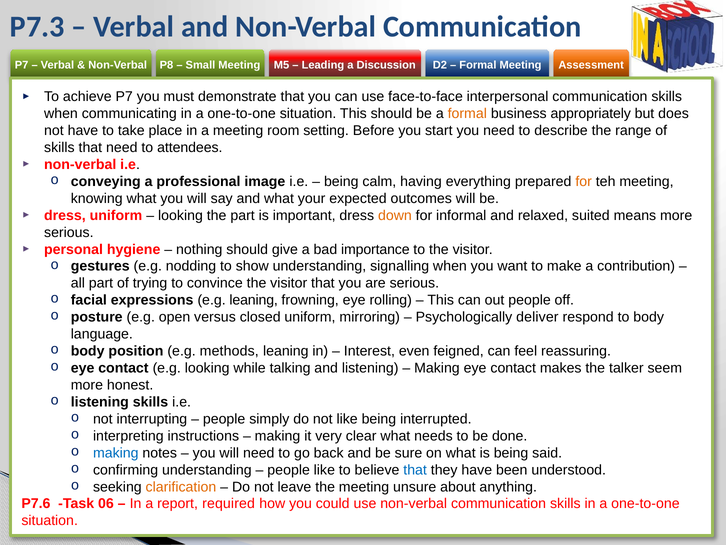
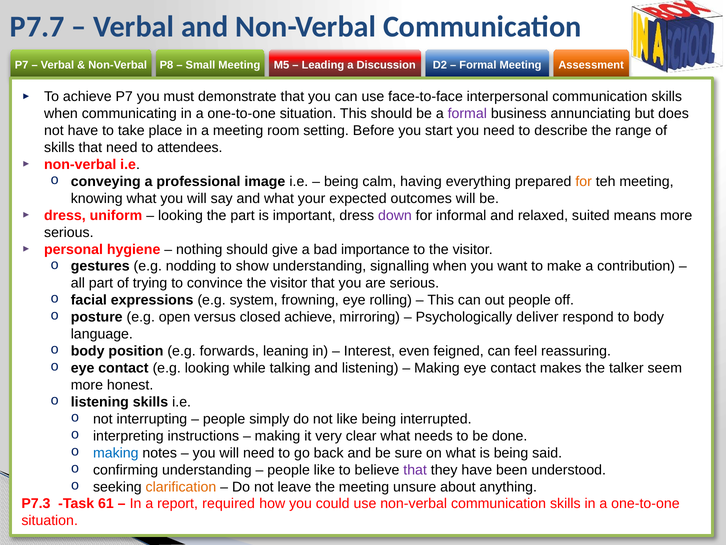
P7.3: P7.3 -> P7.7
formal at (467, 114) colour: orange -> purple
appropriately: appropriately -> annunciating
down colour: orange -> purple
e.g leaning: leaning -> system
closed uniform: uniform -> achieve
methods: methods -> forwards
that at (415, 469) colour: blue -> purple
P7.6: P7.6 -> P7.3
06: 06 -> 61
